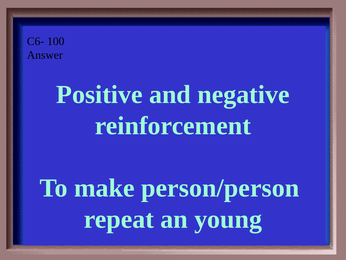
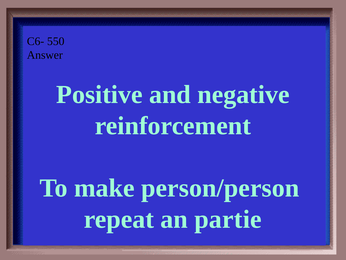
100: 100 -> 550
young: young -> partie
